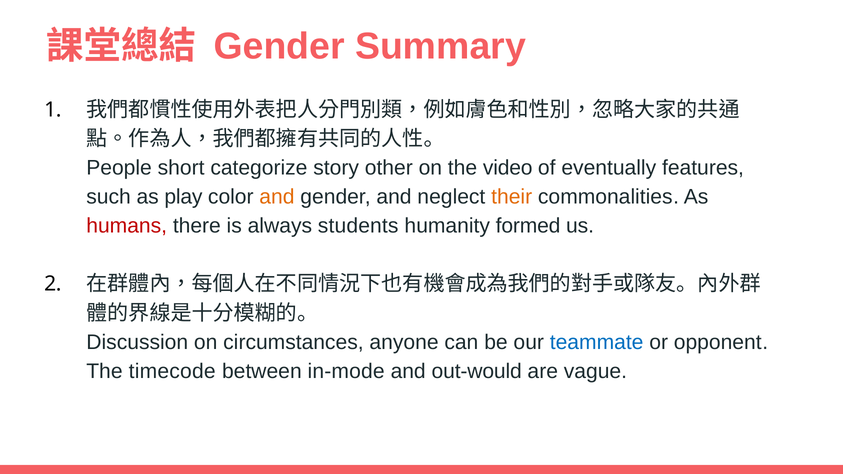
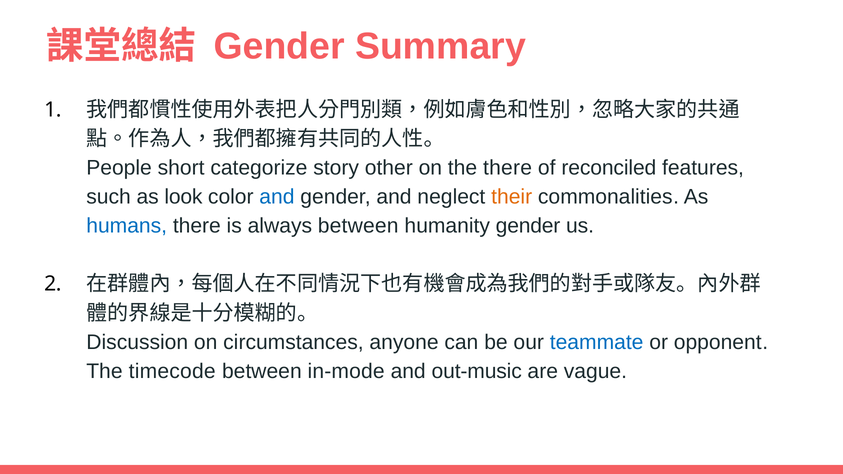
the video: video -> there
eventually: eventually -> reconciled
play: play -> look
and at (277, 197) colour: orange -> blue
humans colour: red -> blue
always students: students -> between
humanity formed: formed -> gender
out-would: out-would -> out-music
